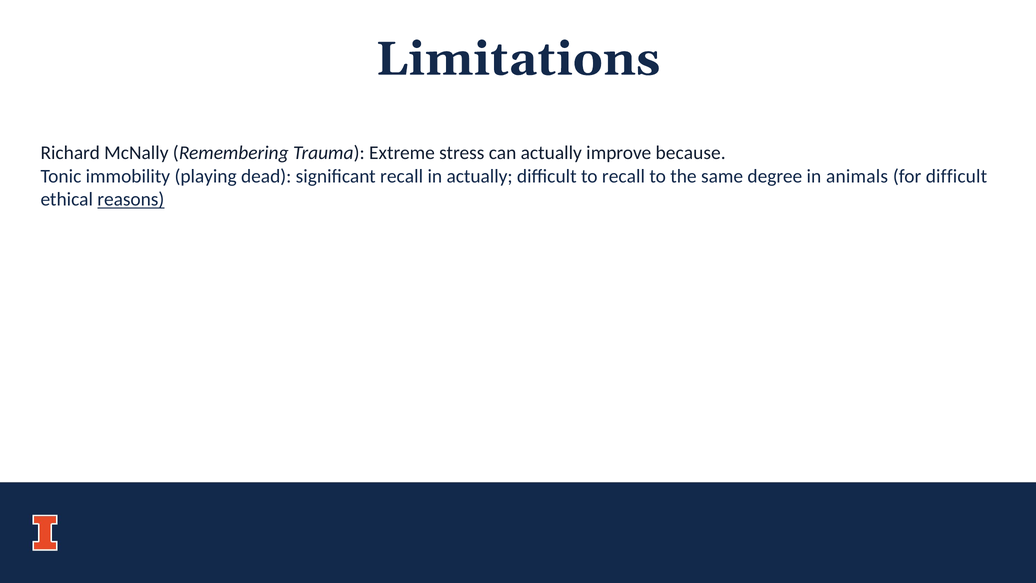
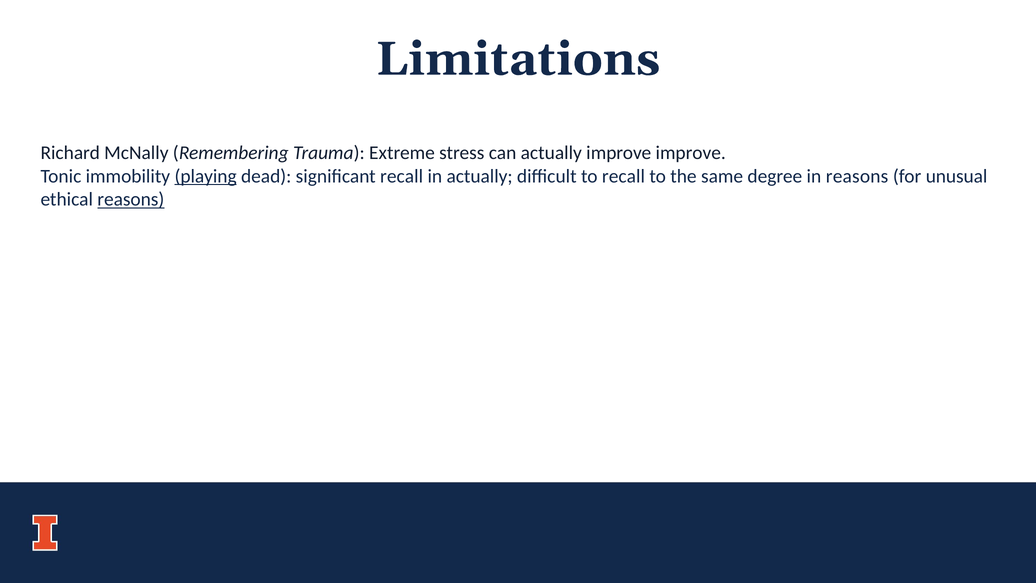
improve because: because -> improve
playing underline: none -> present
in animals: animals -> reasons
for difficult: difficult -> unusual
